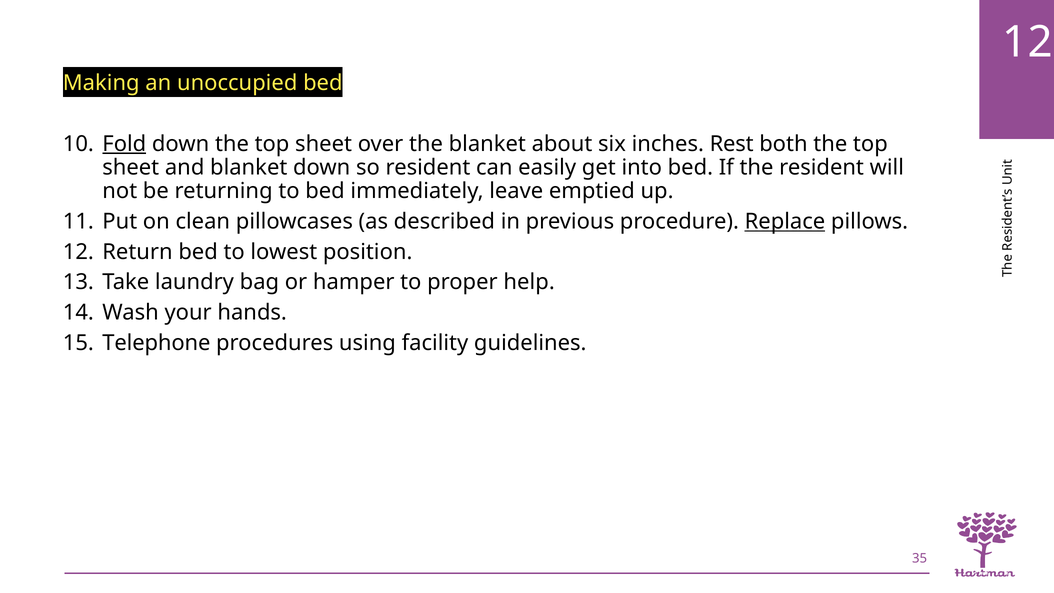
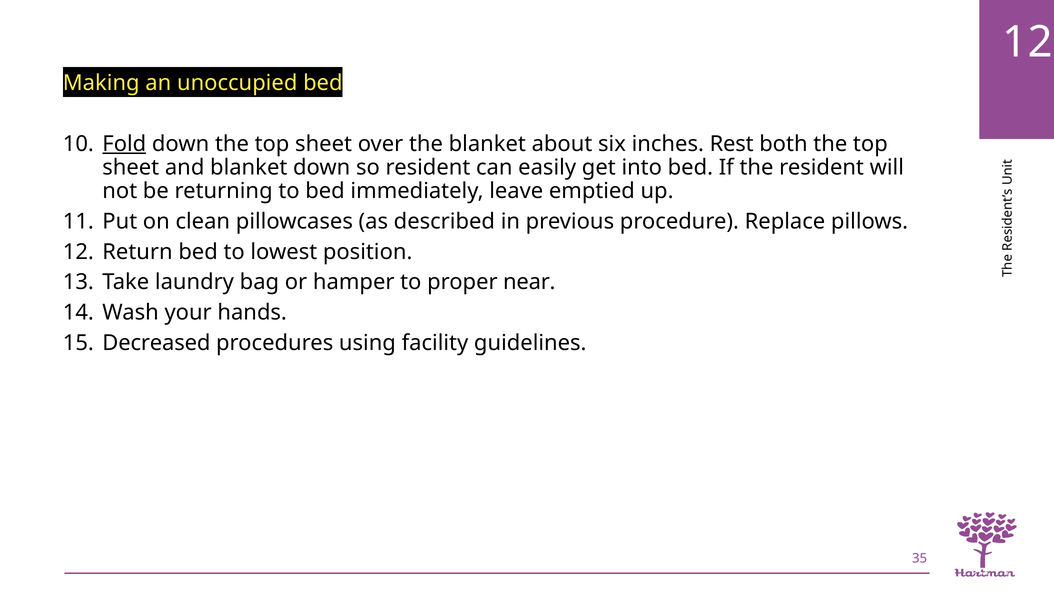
Replace underline: present -> none
help: help -> near
Telephone: Telephone -> Decreased
